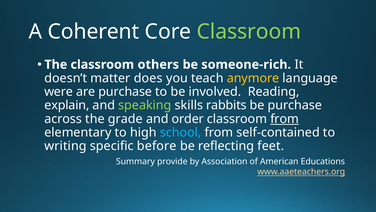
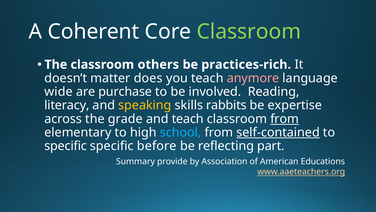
someone-rich: someone-rich -> practices-rich
anymore colour: yellow -> pink
were: were -> wide
explain: explain -> literacy
speaking colour: light green -> yellow
be purchase: purchase -> expertise
and order: order -> teach
self-contained underline: none -> present
writing at (65, 146): writing -> specific
feet: feet -> part
